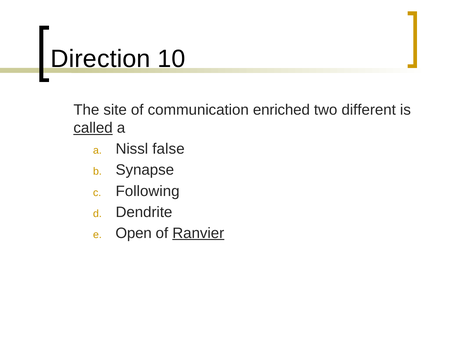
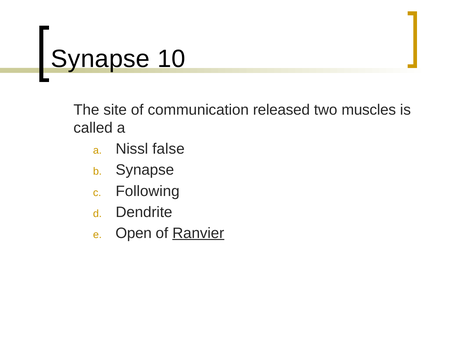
Direction at (100, 59): Direction -> Synapse
enriched: enriched -> released
different: different -> muscles
called underline: present -> none
